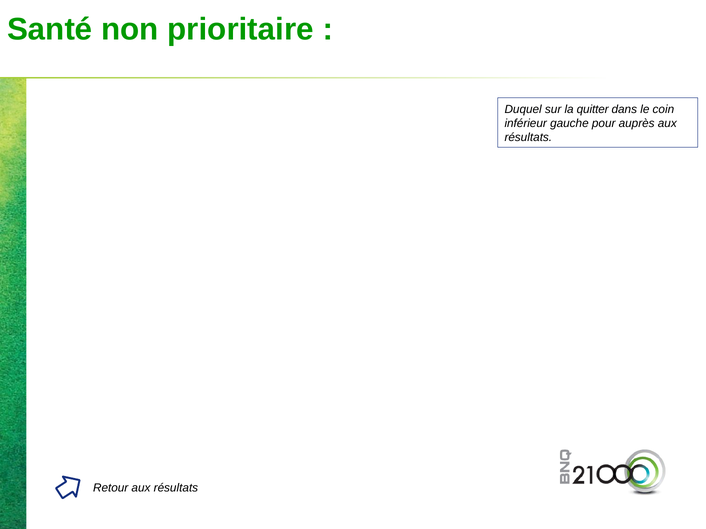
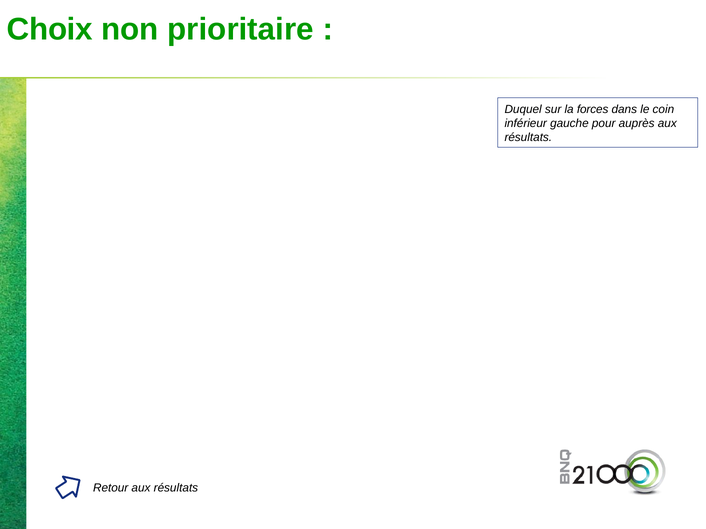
Santé: Santé -> Choix
quitter: quitter -> forces
